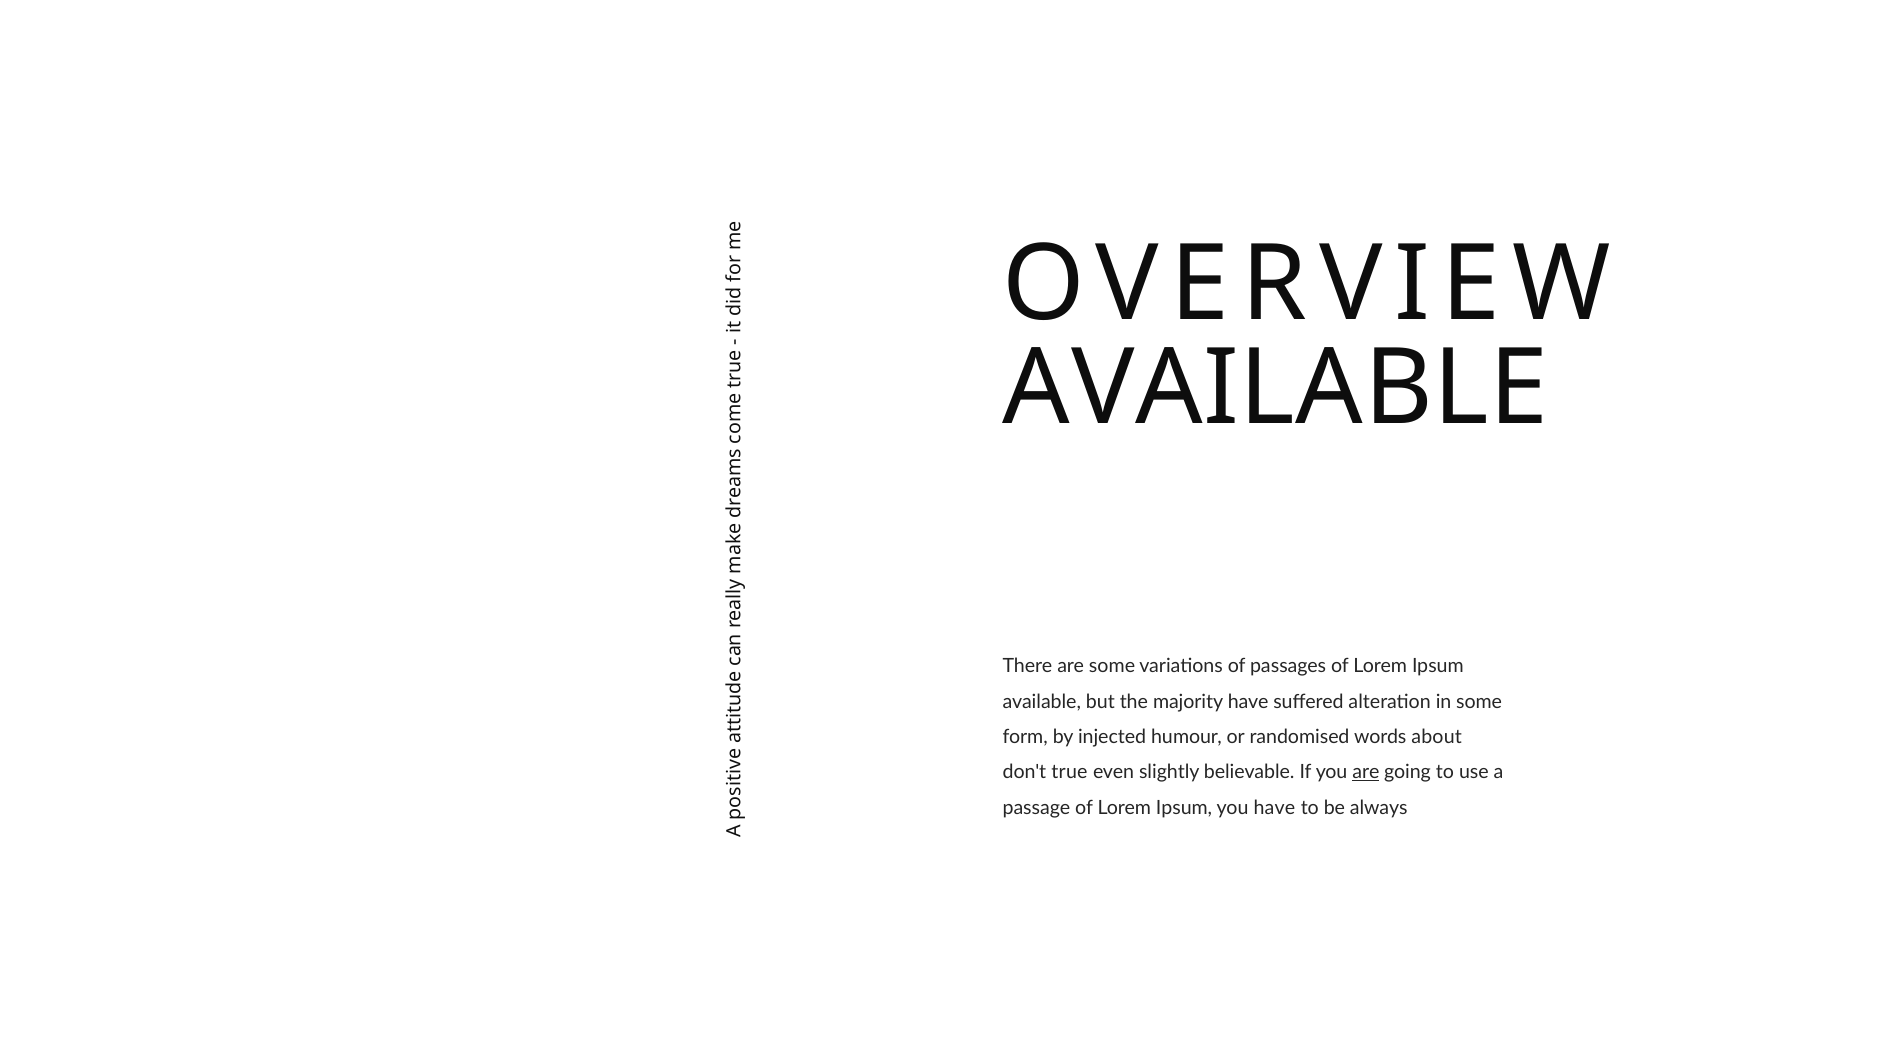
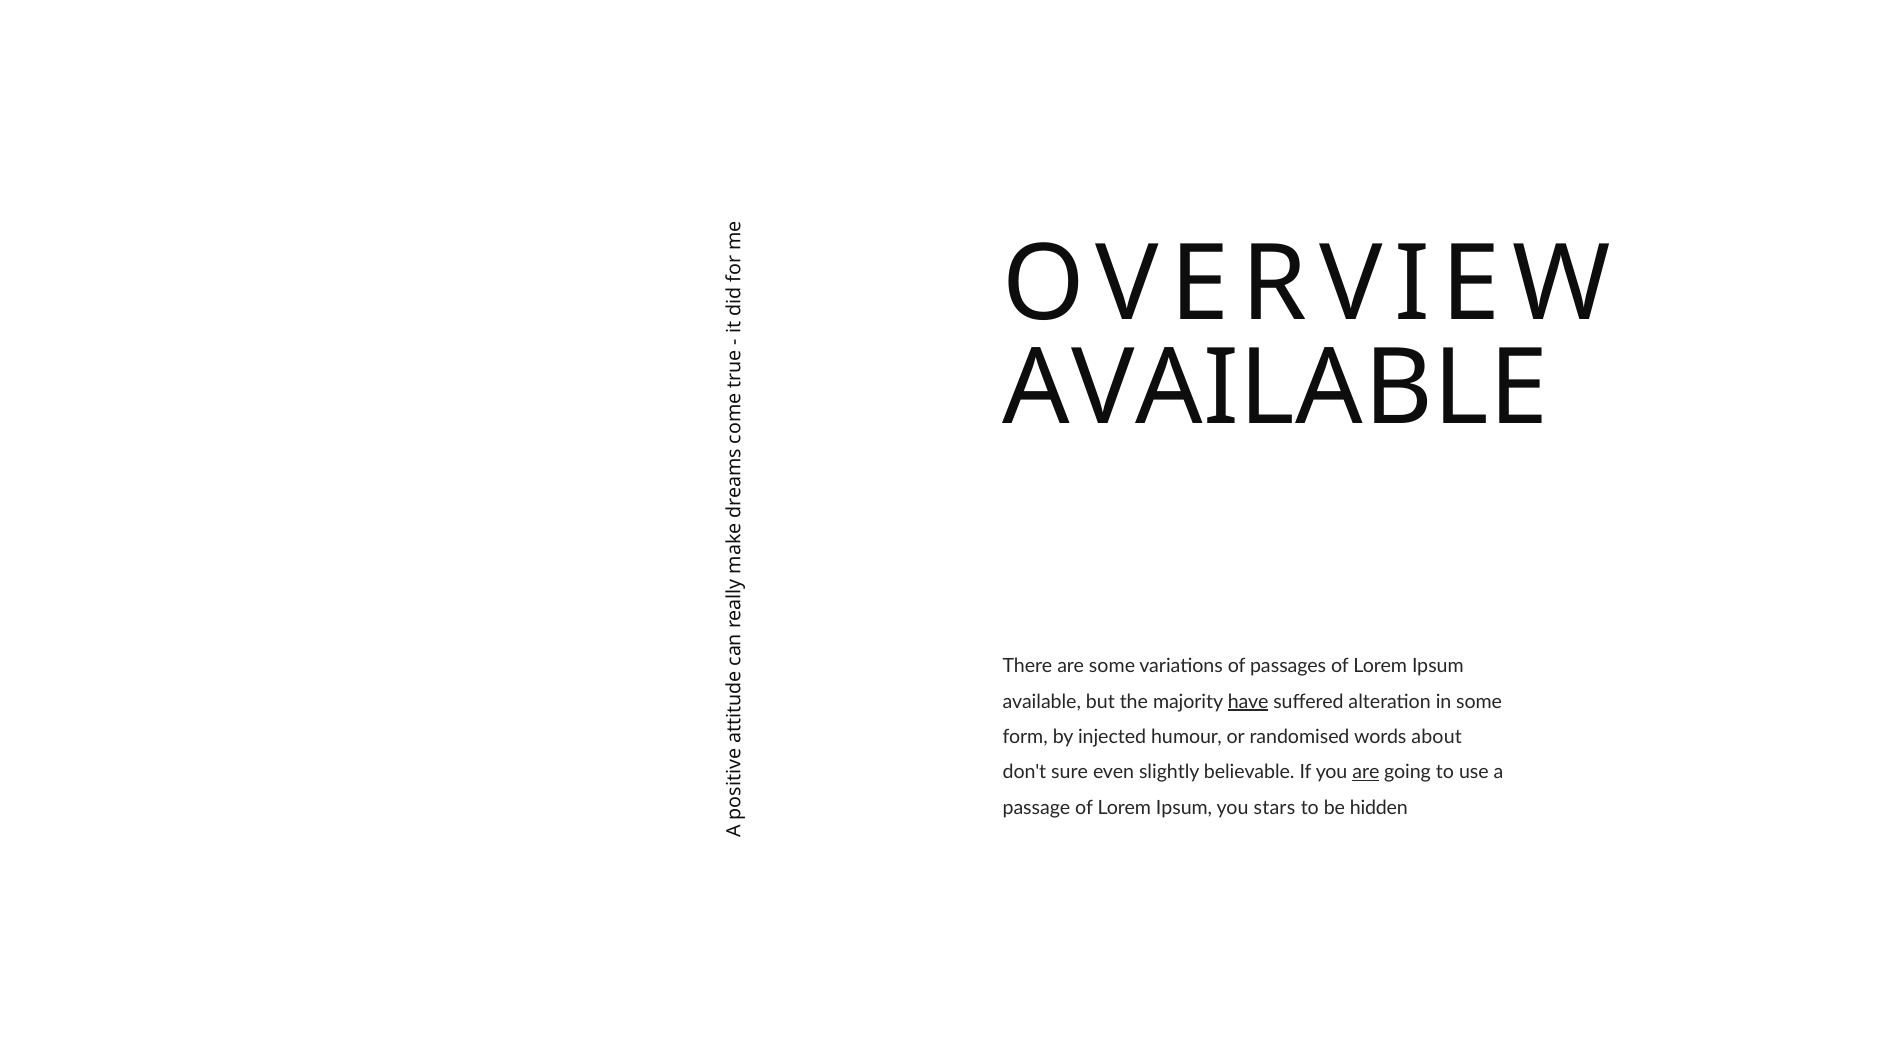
have at (1248, 701) underline: none -> present
true: true -> sure
you have: have -> stars
always: always -> hidden
